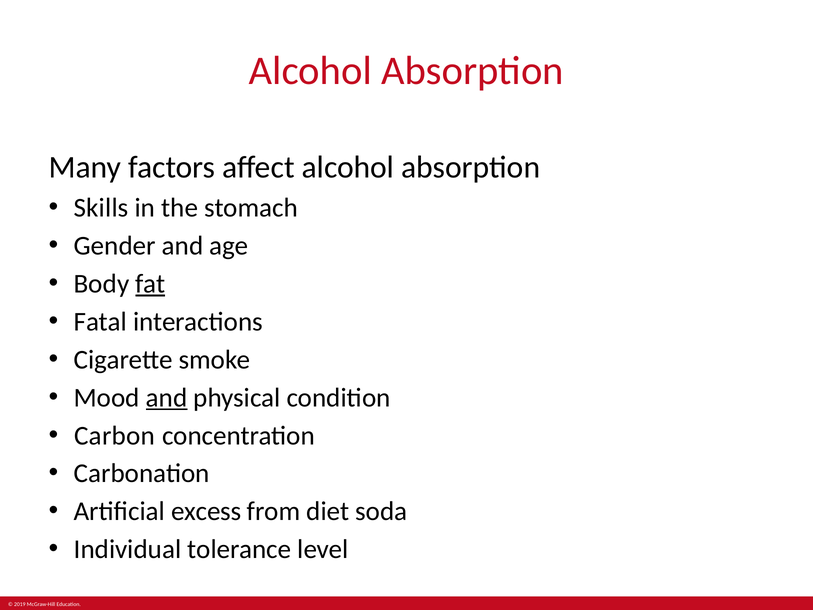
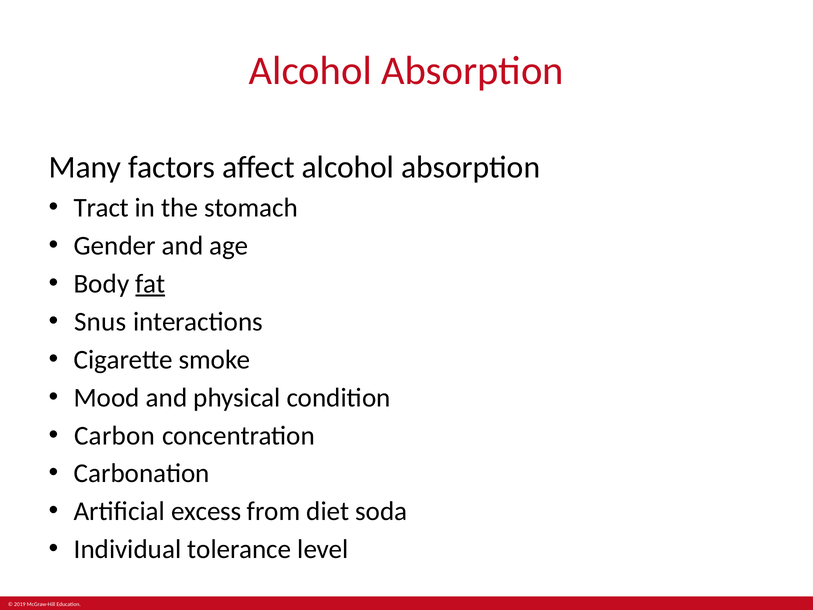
Skills: Skills -> Tract
Fatal: Fatal -> Snus
and at (167, 397) underline: present -> none
